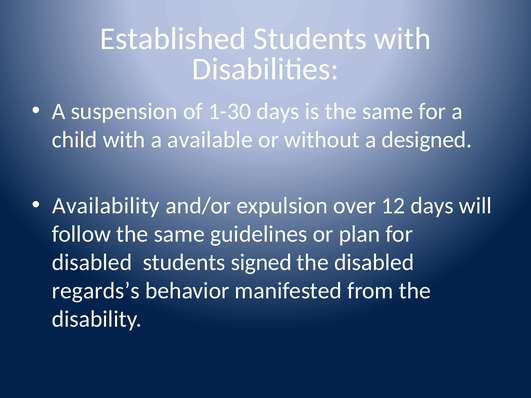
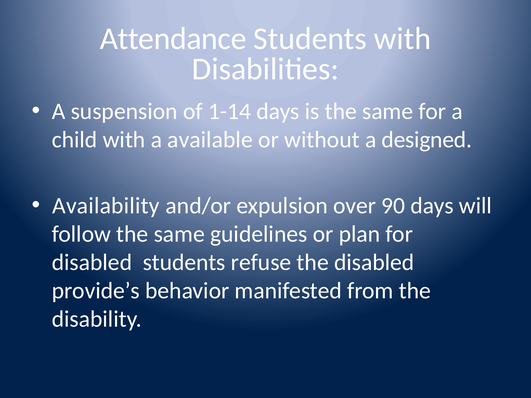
Established: Established -> Attendance
1-30: 1-30 -> 1-14
12: 12 -> 90
signed: signed -> refuse
regards’s: regards’s -> provide’s
